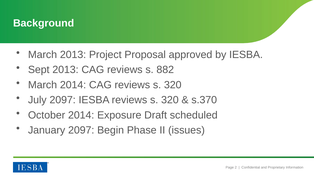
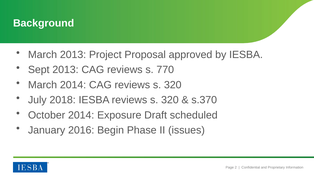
882: 882 -> 770
July 2097: 2097 -> 2018
January 2097: 2097 -> 2016
